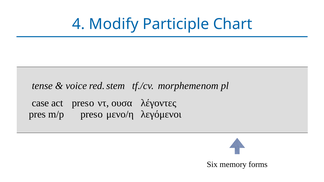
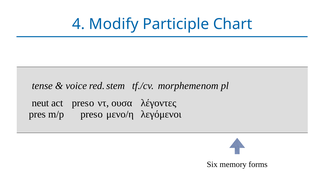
case: case -> neut
